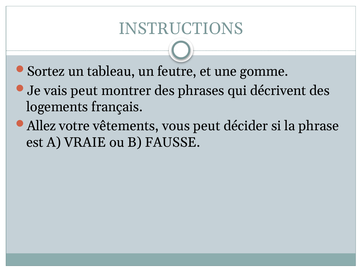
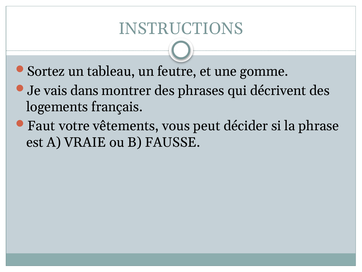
vais peut: peut -> dans
Allez: Allez -> Faut
